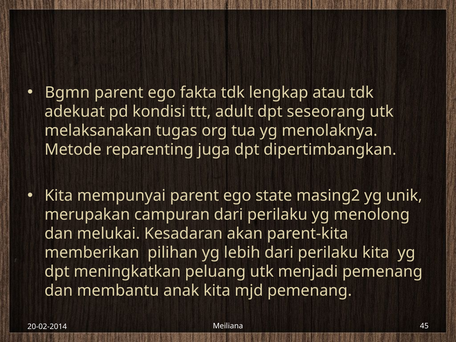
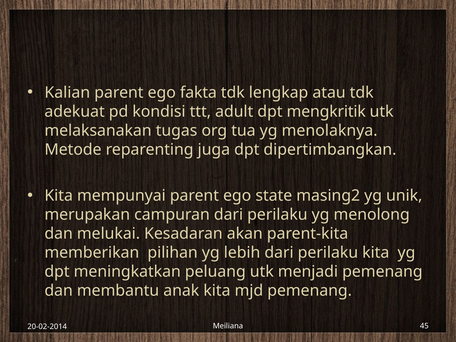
Bgmn: Bgmn -> Kalian
seseorang: seseorang -> mengkritik
